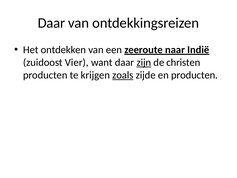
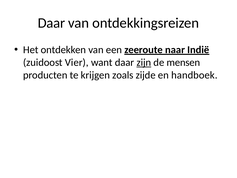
christen: christen -> mensen
zoals underline: present -> none
en producten: producten -> handboek
